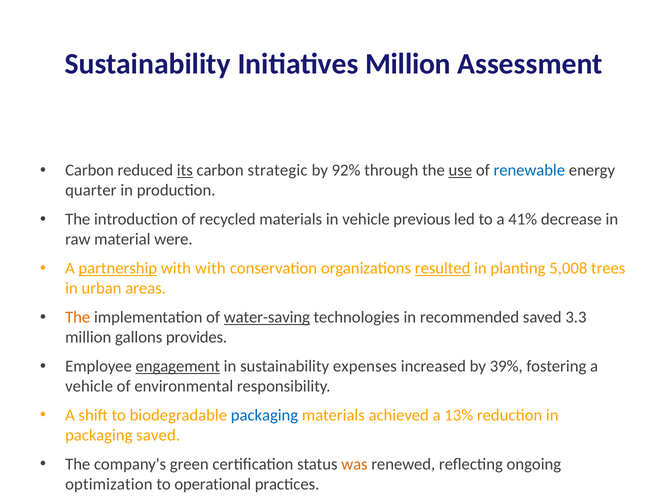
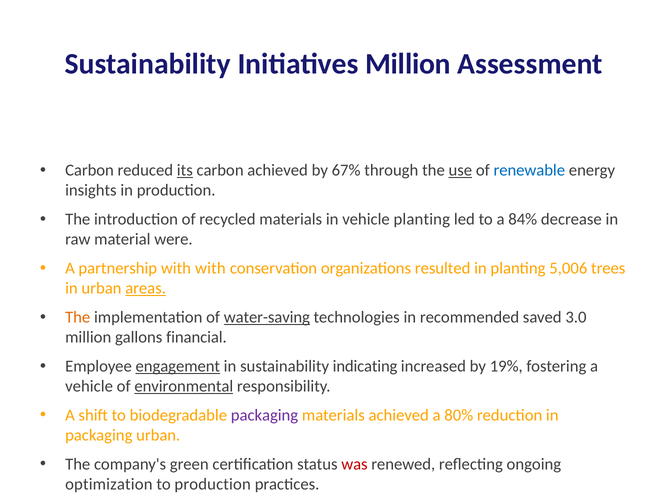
carbon strategic: strategic -> achieved
92%: 92% -> 67%
quarter: quarter -> insights
vehicle previous: previous -> planting
41%: 41% -> 84%
partnership underline: present -> none
resulted underline: present -> none
5,008: 5,008 -> 5,006
areas underline: none -> present
3.3: 3.3 -> 3.0
provides: provides -> financial
expenses: expenses -> indicating
39%: 39% -> 19%
environmental underline: none -> present
packaging at (265, 415) colour: blue -> purple
13%: 13% -> 80%
packaging saved: saved -> urban
was colour: orange -> red
to operational: operational -> production
